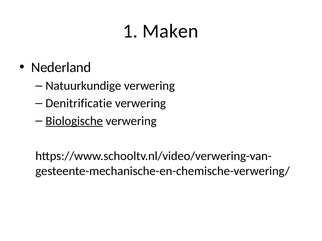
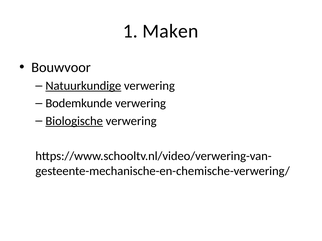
Nederland: Nederland -> Bouwvoor
Natuurkundige underline: none -> present
Denitrificatie: Denitrificatie -> Bodemkunde
